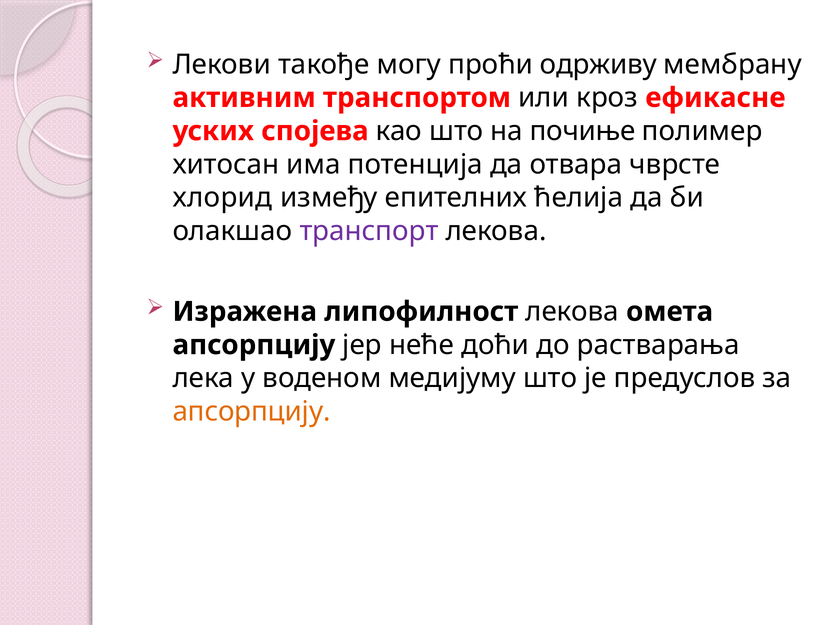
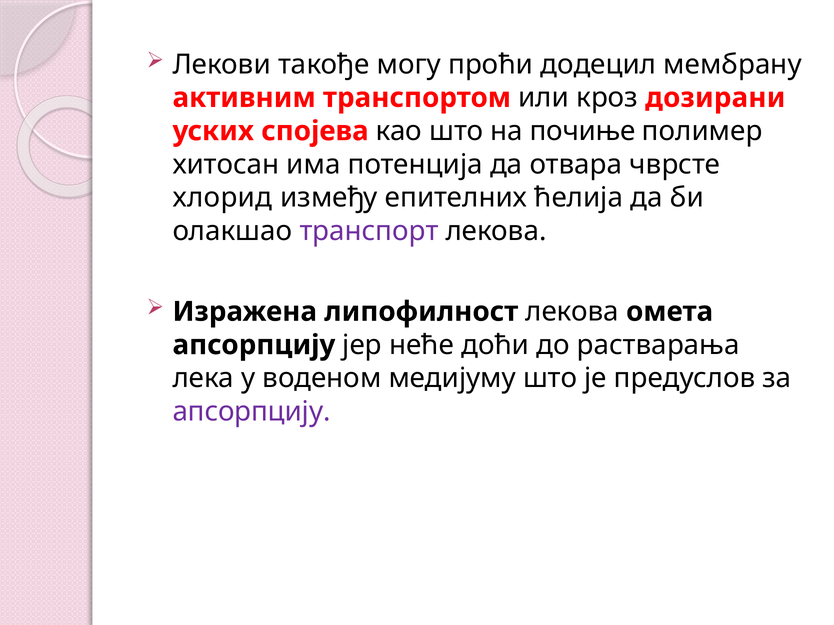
одрживу: одрживу -> додецил
ефикасне: ефикасне -> дозирани
апсорпцију at (251, 412) colour: orange -> purple
